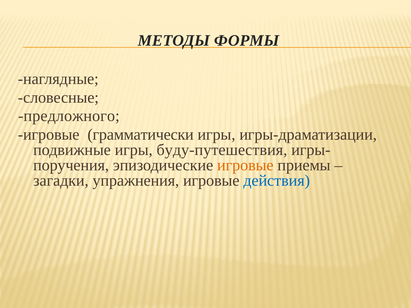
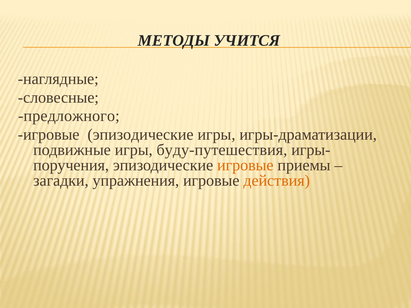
ФОРМЫ: ФОРМЫ -> УЧИТСЯ
игровые грамматически: грамматически -> эпизодические
действия colour: blue -> orange
